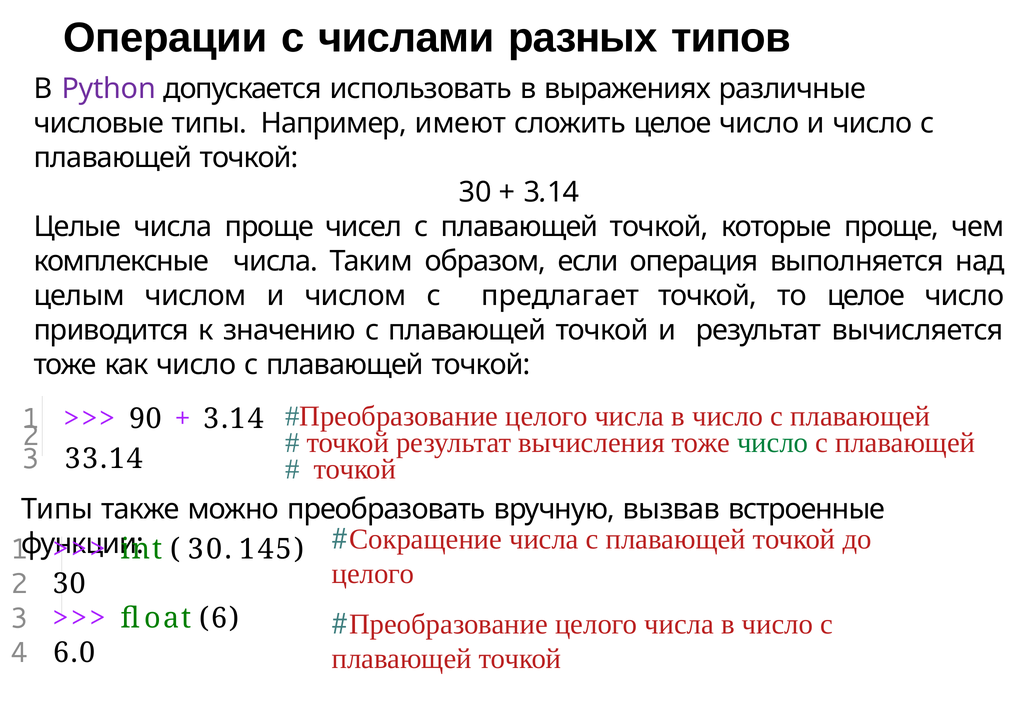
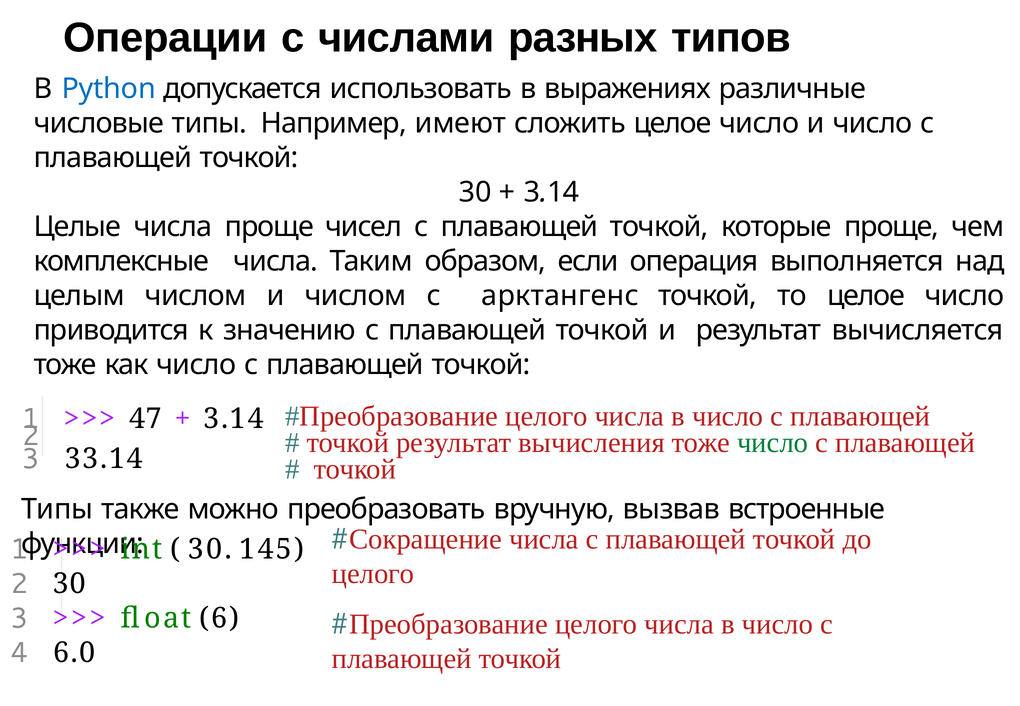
Python colour: purple -> blue
предлагает: предлагает -> арктангенс
90: 90 -> 47
